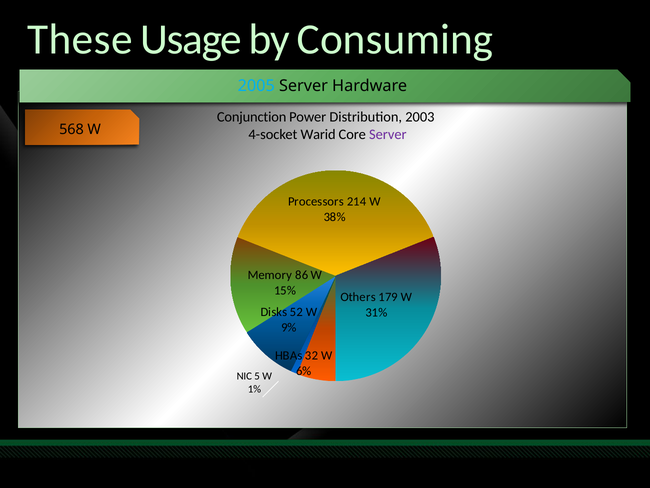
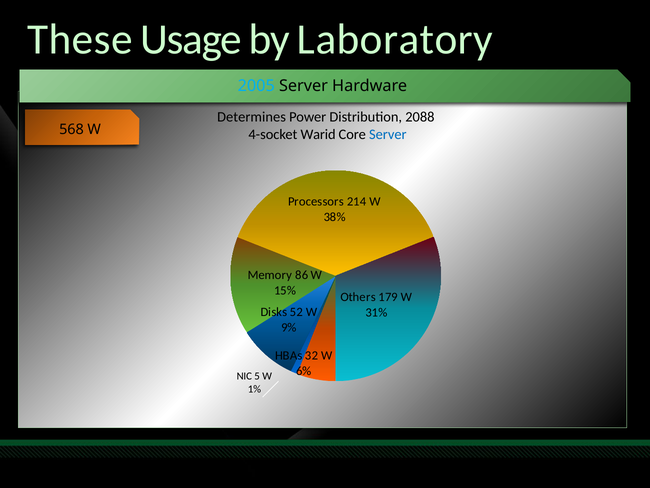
Consuming: Consuming -> Laboratory
Conjunction: Conjunction -> Determines
2003: 2003 -> 2088
Server at (388, 134) colour: purple -> blue
